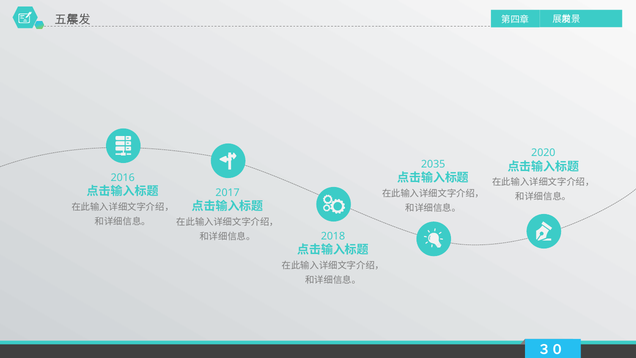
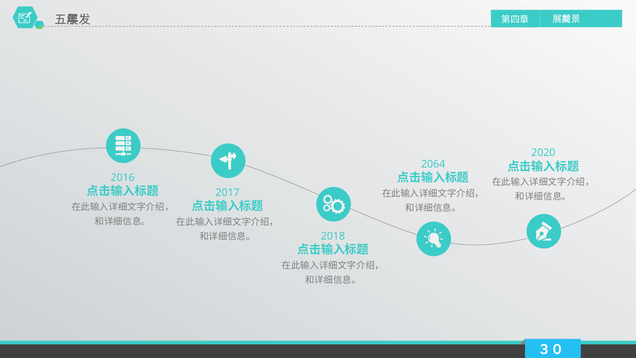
2035: 2035 -> 2064
